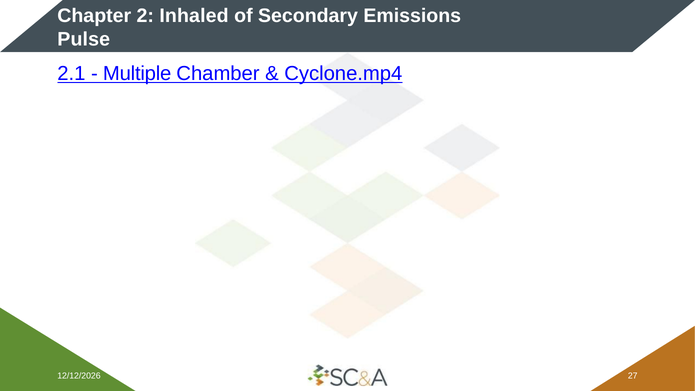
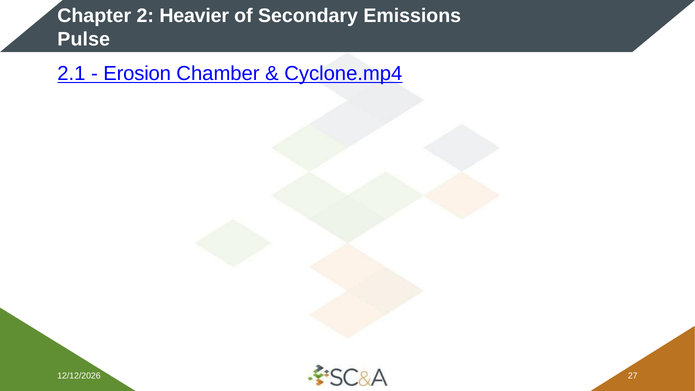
Inhaled: Inhaled -> Heavier
Multiple: Multiple -> Erosion
